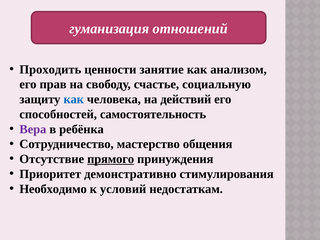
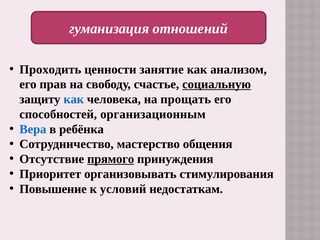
социальную underline: none -> present
действий: действий -> прощать
самостоятельность: самостоятельность -> организационным
Вера colour: purple -> blue
демонстративно: демонстративно -> организовывать
Необходимо: Необходимо -> Повышение
